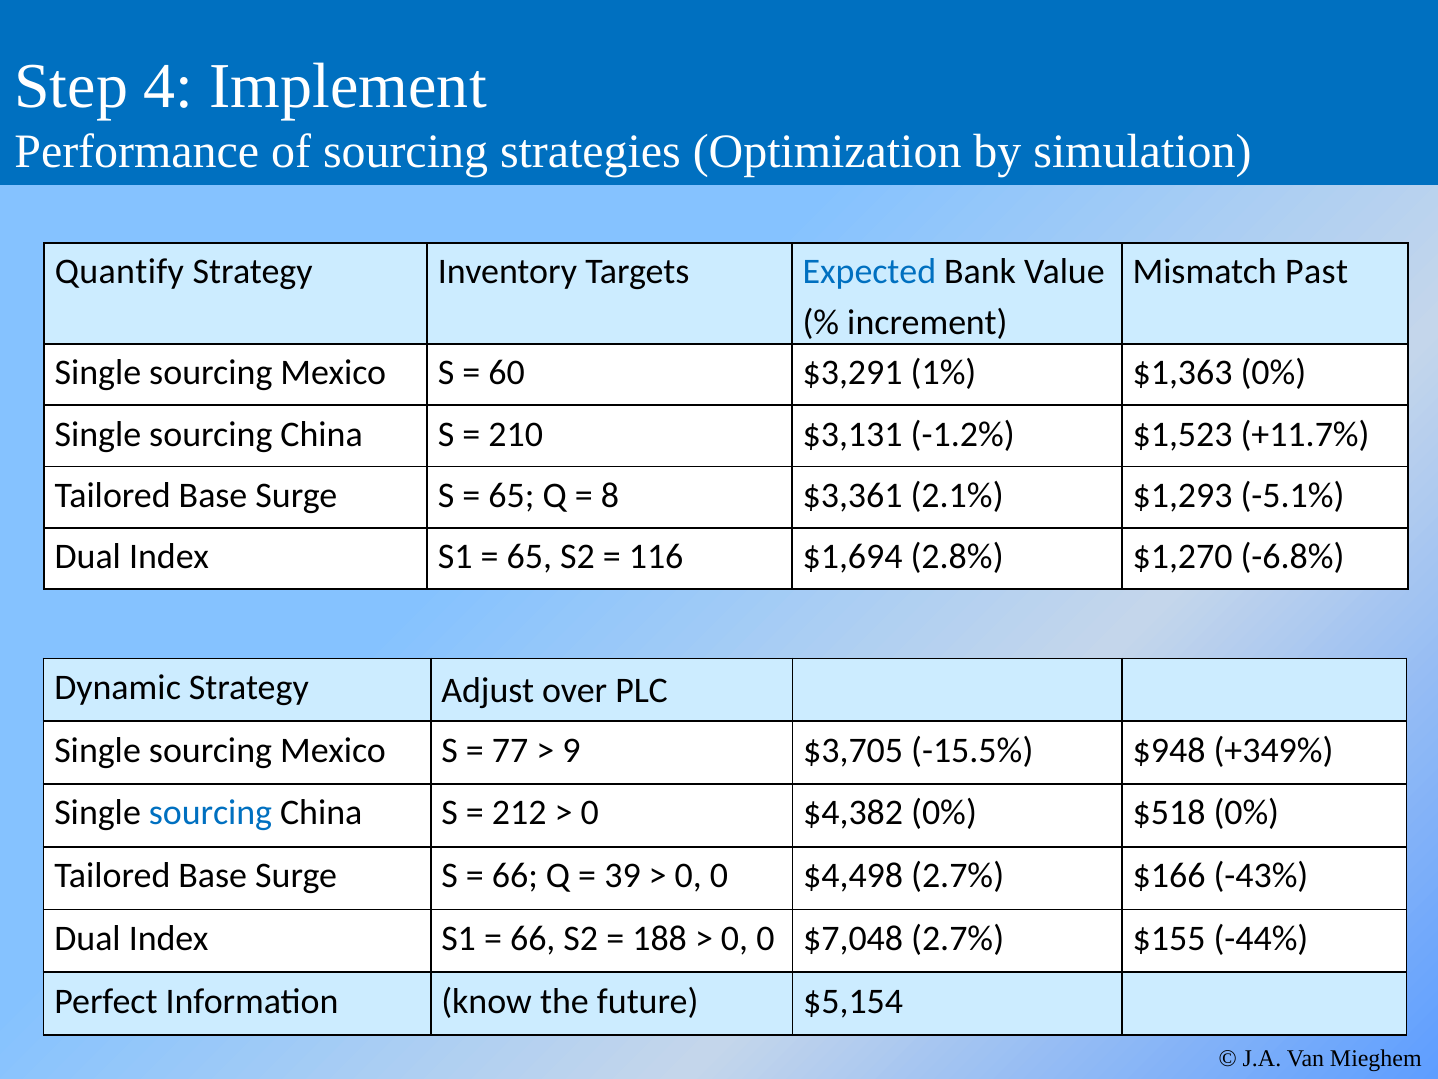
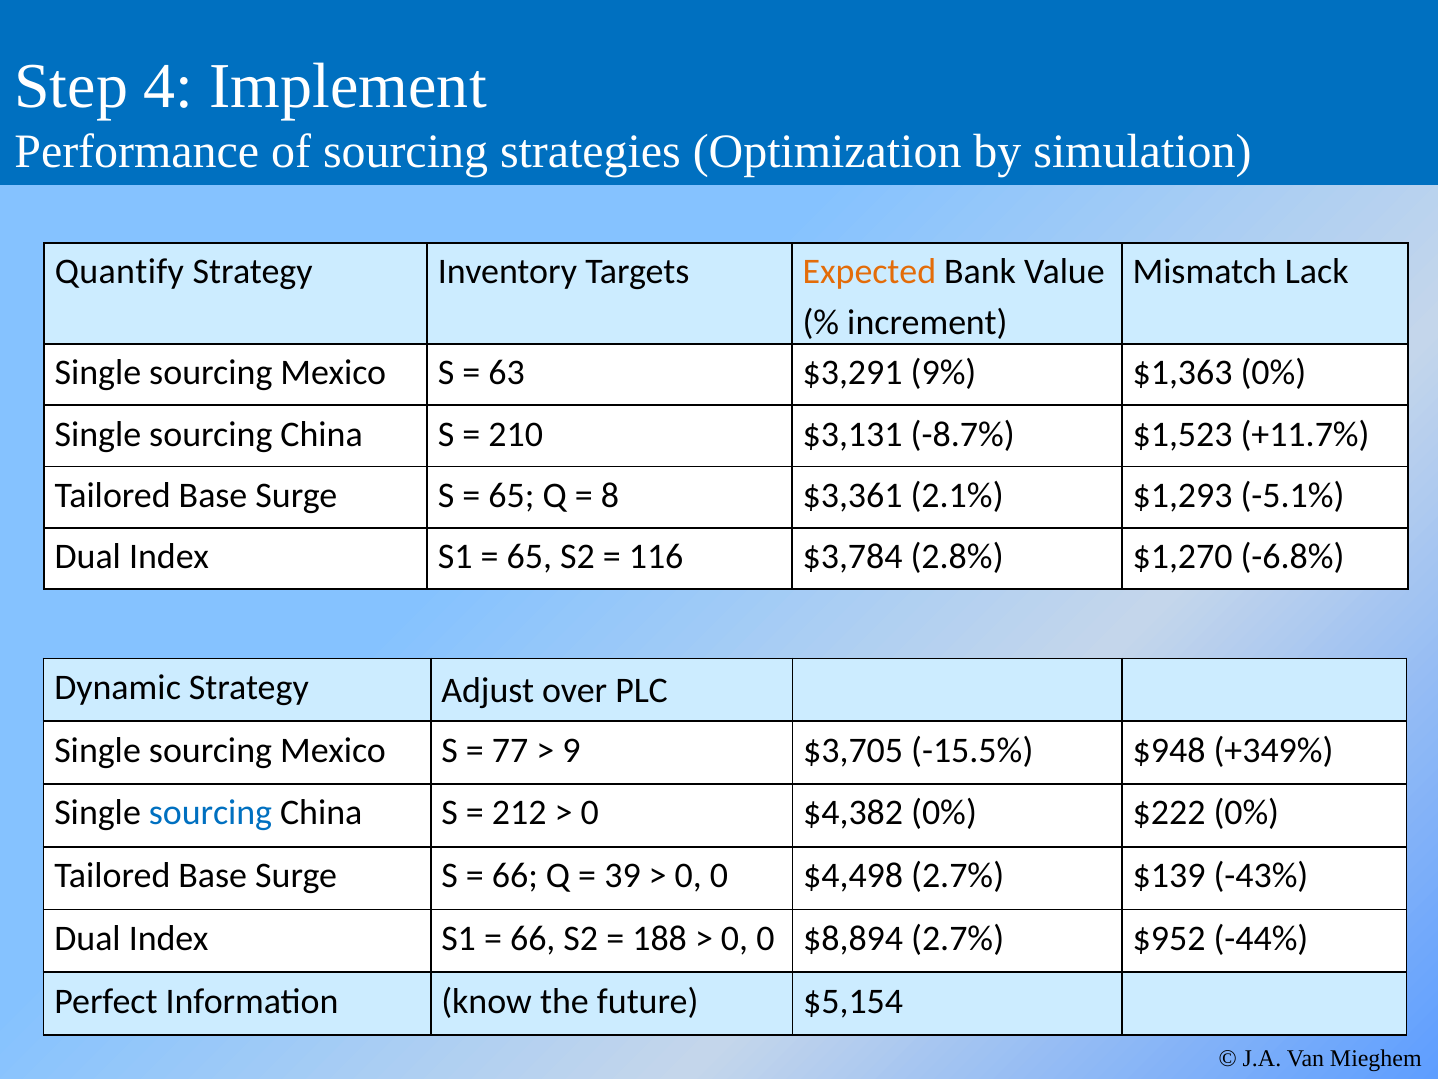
Expected colour: blue -> orange
Past: Past -> Lack
60: 60 -> 63
1%: 1% -> 9%
-1.2%: -1.2% -> -8.7%
$1,694: $1,694 -> $3,784
$518: $518 -> $222
$166: $166 -> $139
$7,048: $7,048 -> $8,894
$155: $155 -> $952
